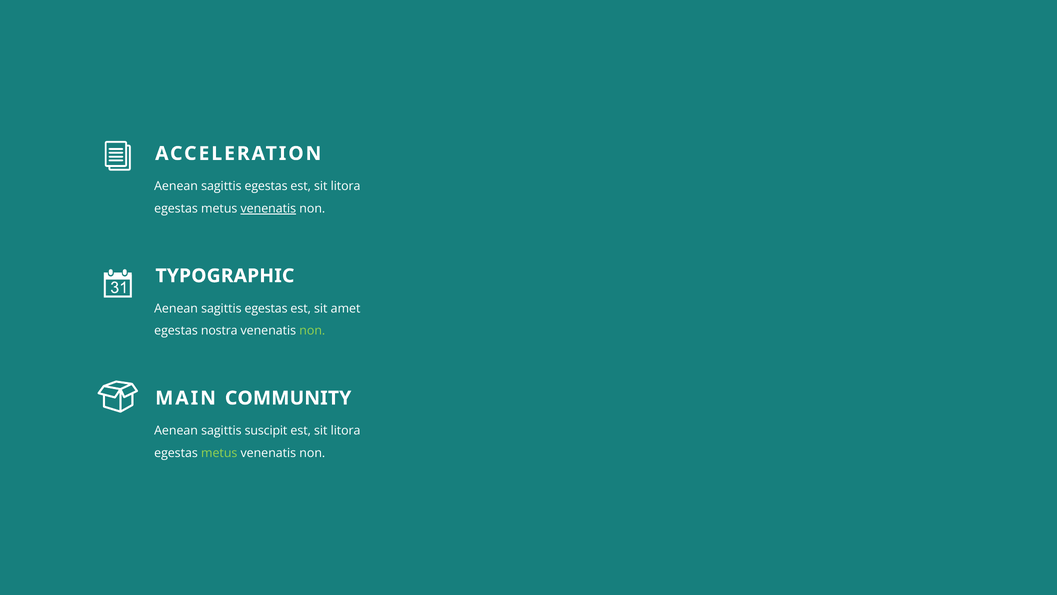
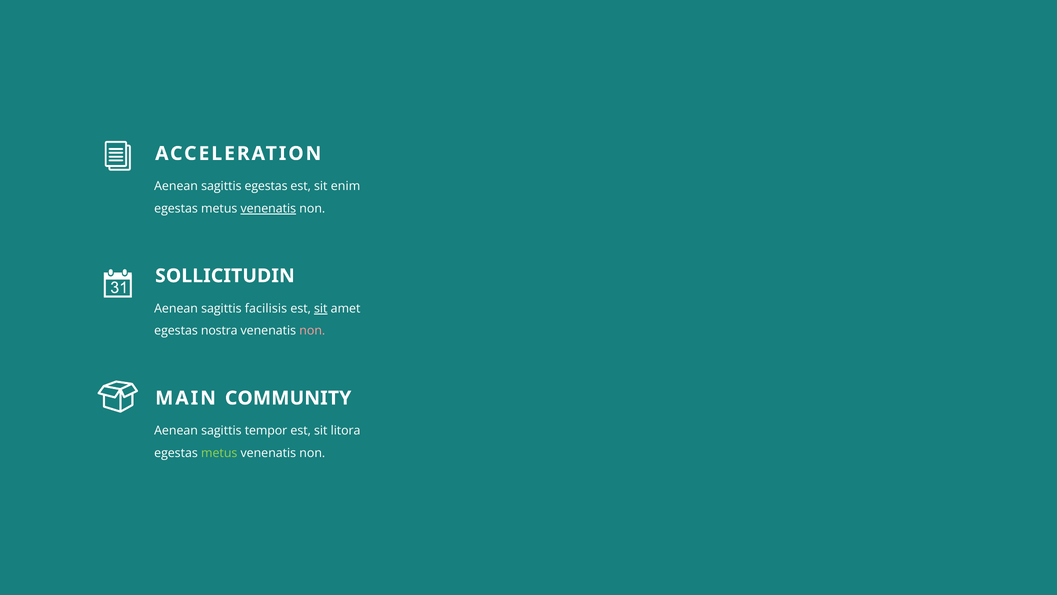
litora at (346, 186): litora -> enim
TYPOGRAPHIC: TYPOGRAPHIC -> SOLLICITUDIN
egestas at (266, 308): egestas -> facilisis
sit at (321, 308) underline: none -> present
non at (312, 331) colour: light green -> pink
suscipit: suscipit -> tempor
